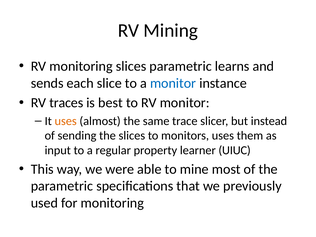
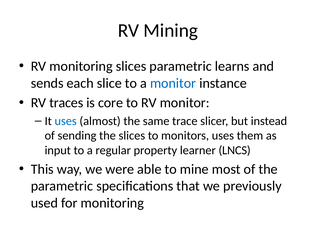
best: best -> core
uses at (66, 121) colour: orange -> blue
UIUC: UIUC -> LNCS
